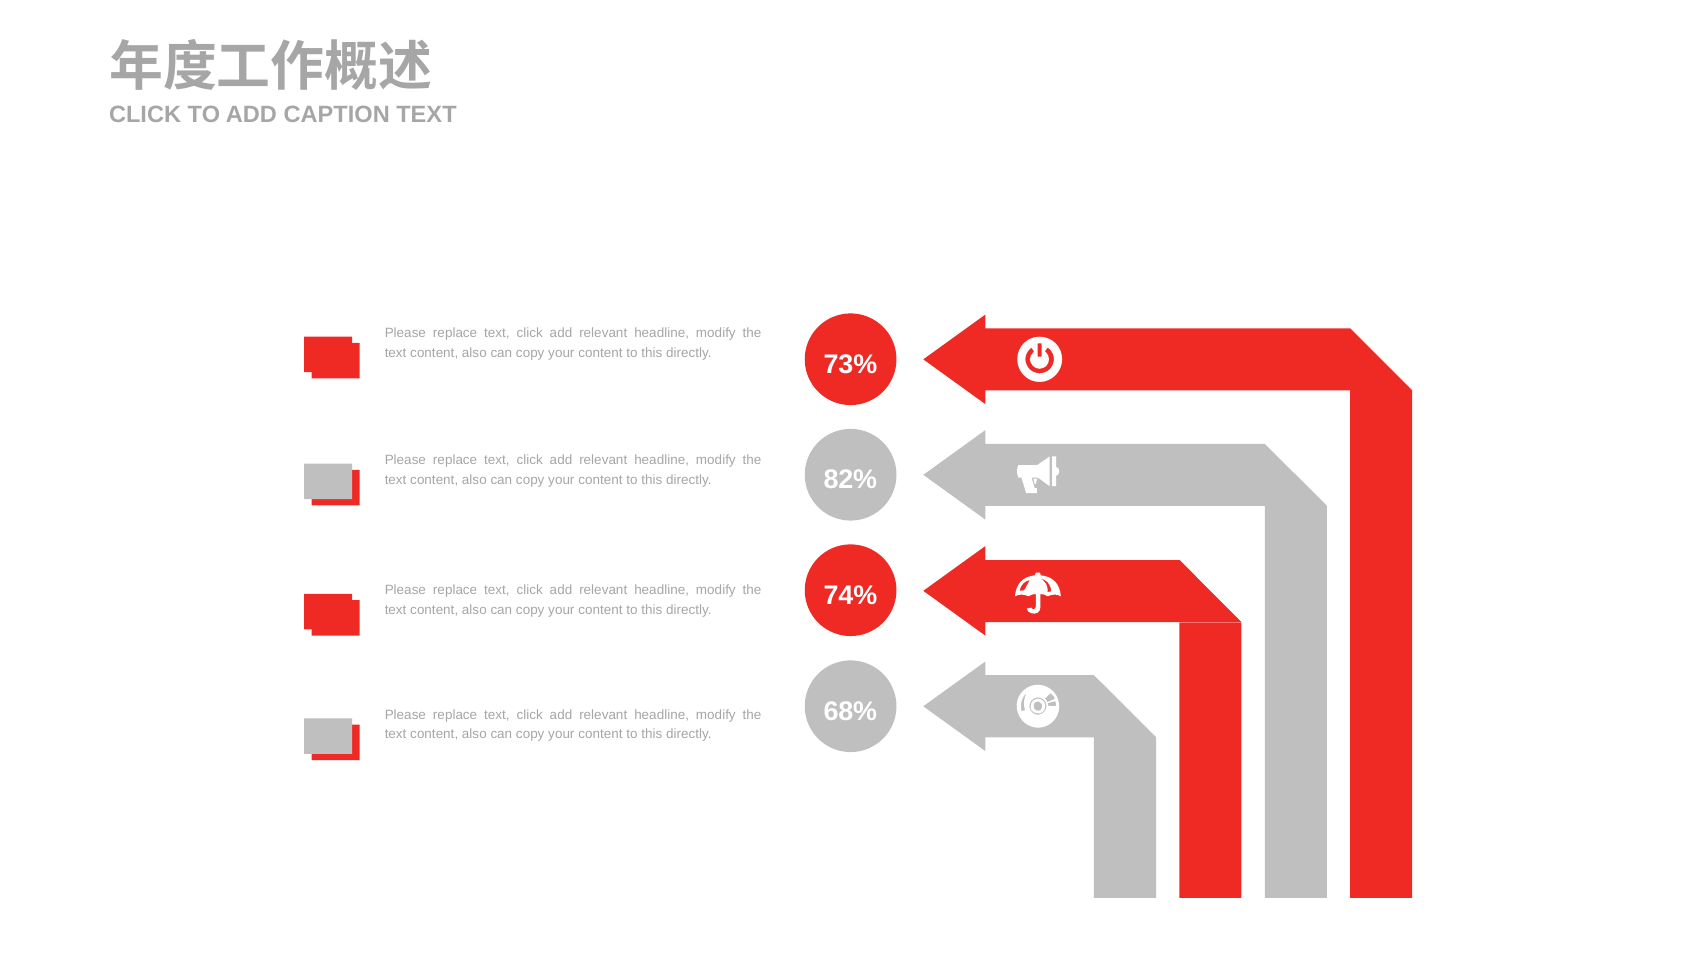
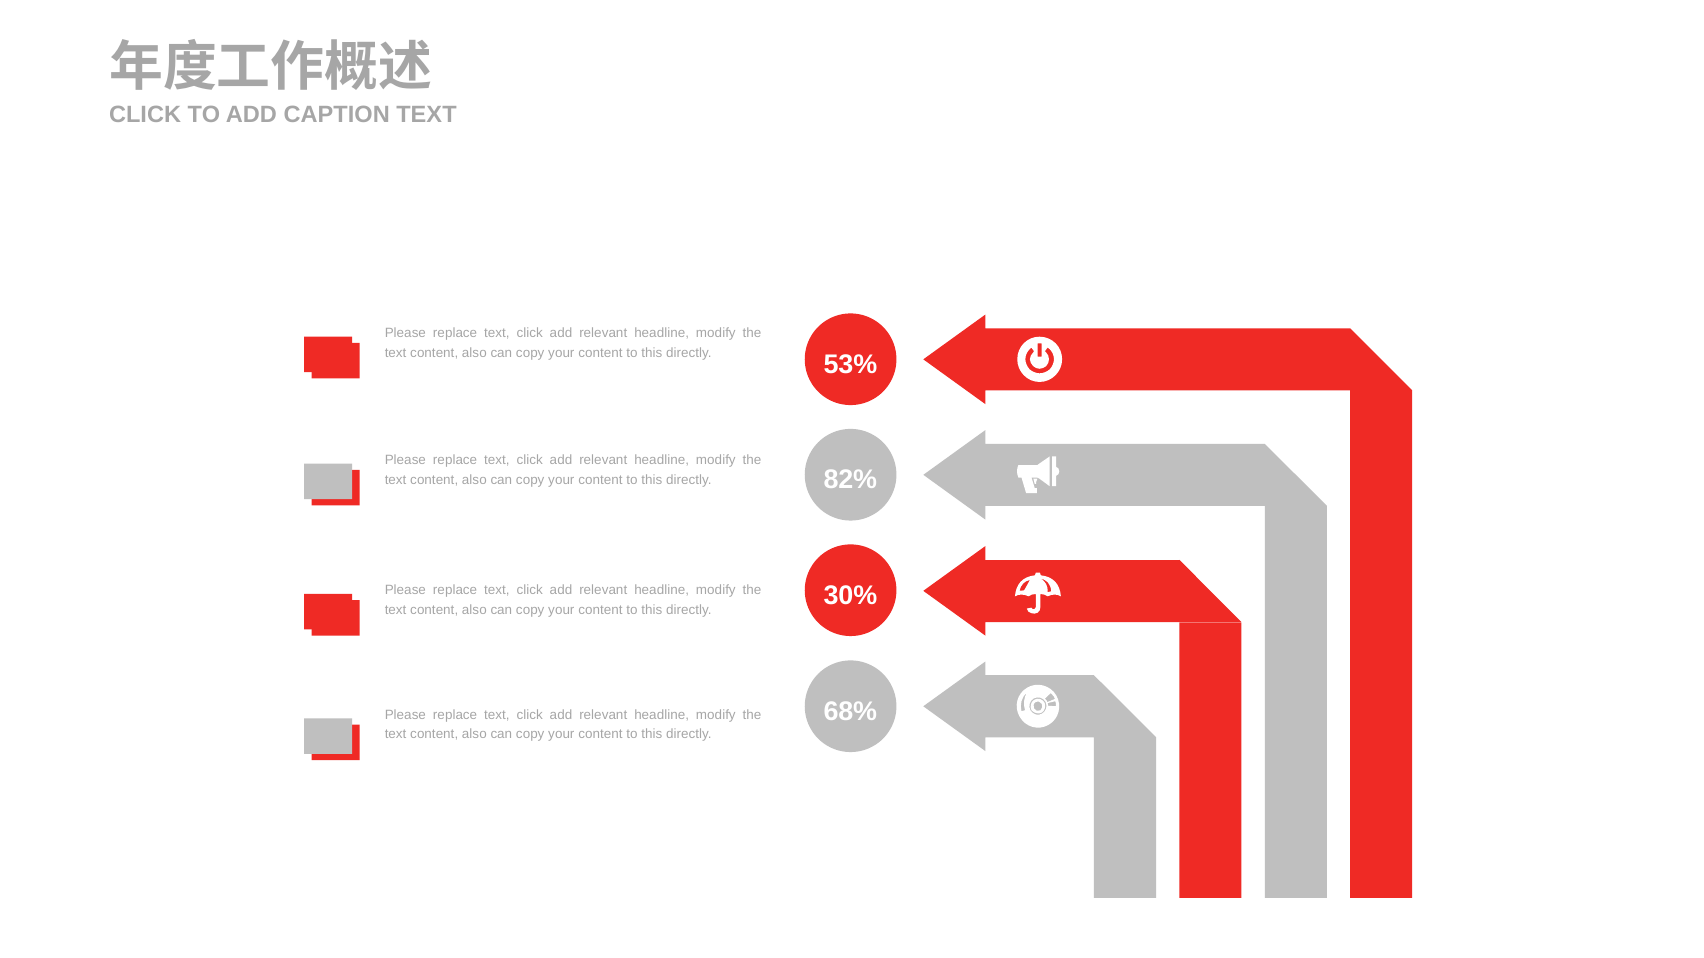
73%: 73% -> 53%
74%: 74% -> 30%
